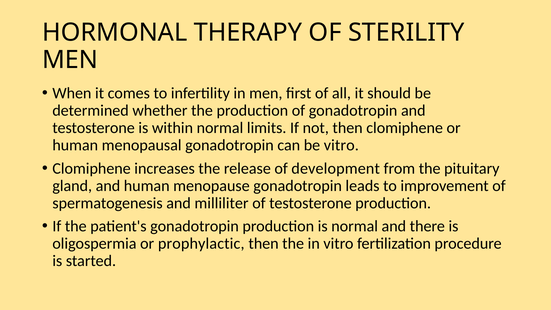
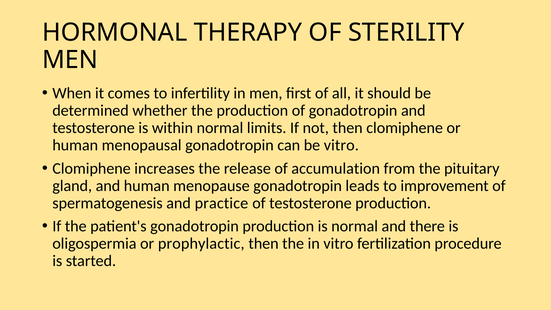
development: development -> accumulation
milliliter: milliliter -> practice
